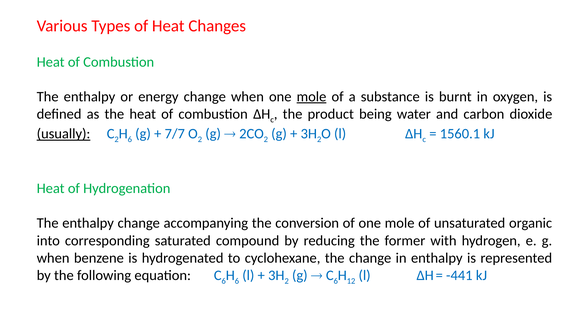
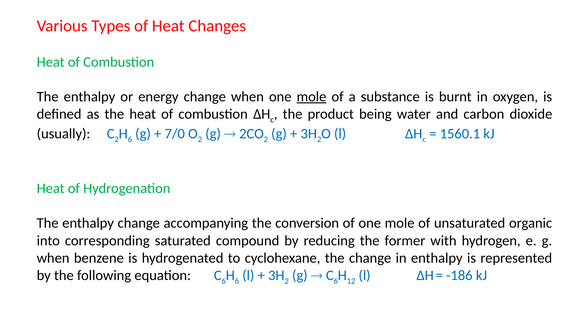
usually underline: present -> none
7/7: 7/7 -> 7/0
-441: -441 -> -186
